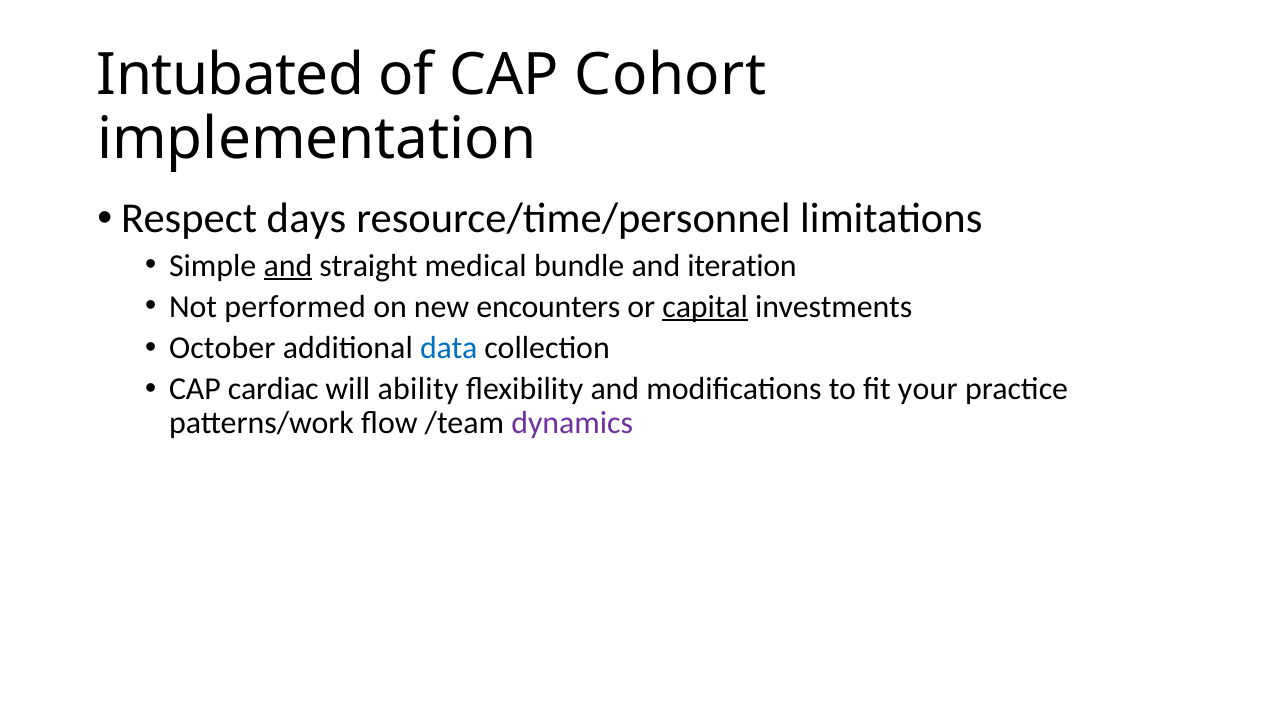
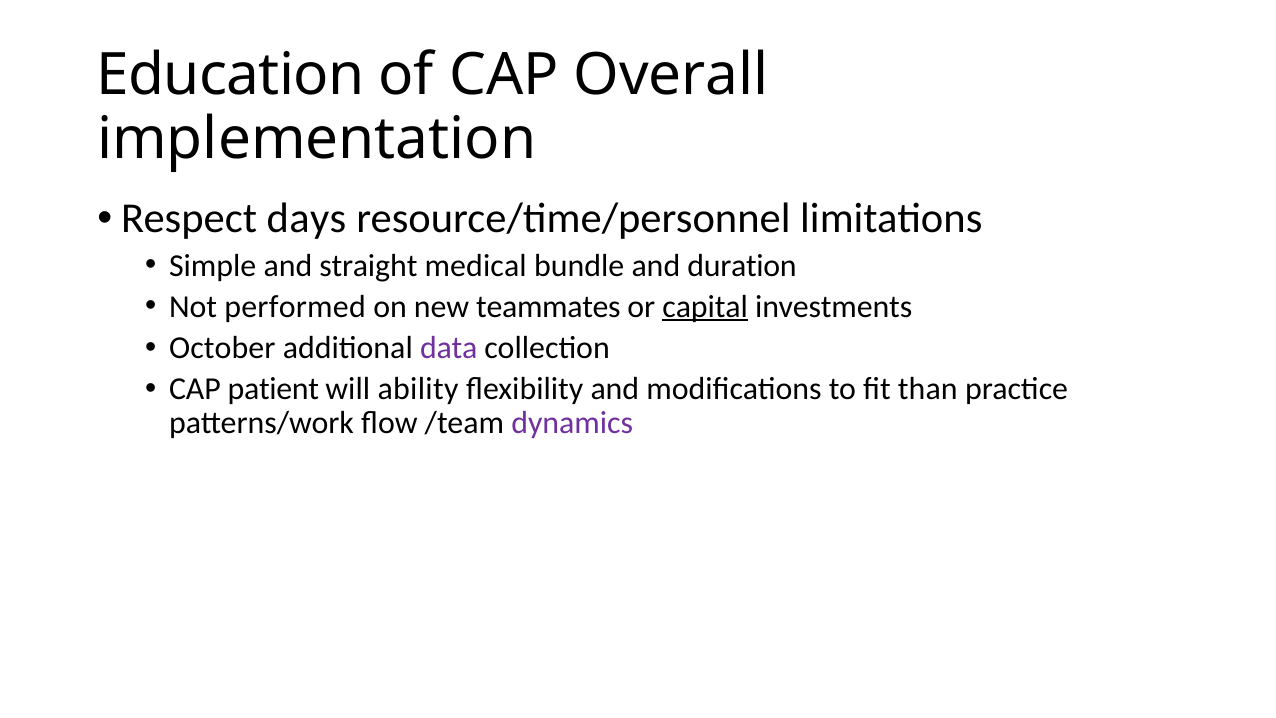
Intubated: Intubated -> Education
Cohort: Cohort -> Overall
and at (288, 265) underline: present -> none
iteration: iteration -> duration
encounters: encounters -> teammates
data colour: blue -> purple
cardiac: cardiac -> patient
your: your -> than
